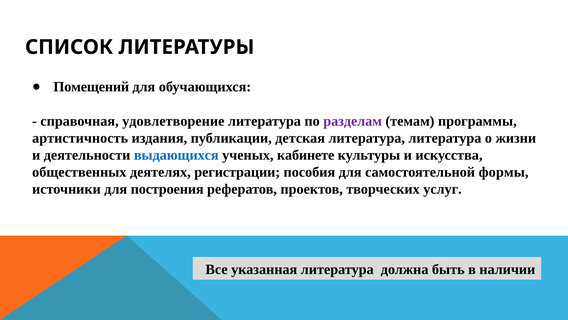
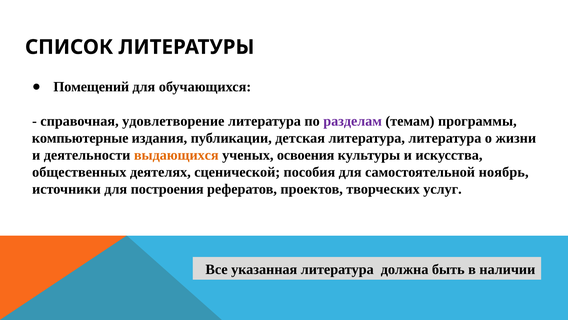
артистичность: артистичность -> компьютерные
выдающихся colour: blue -> orange
кабинете: кабинете -> освоения
регистрации: регистрации -> сценической
формы: формы -> ноябрь
